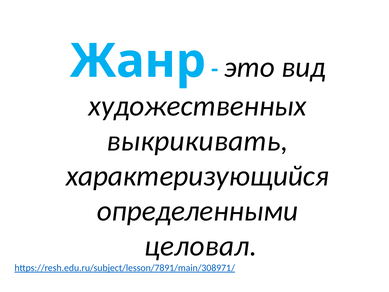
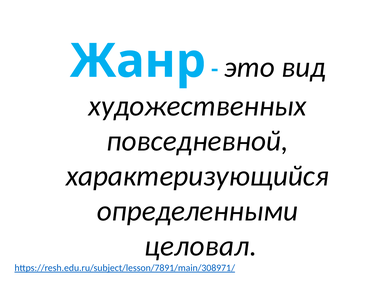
выкрикивать: выкрикивать -> повседневной
